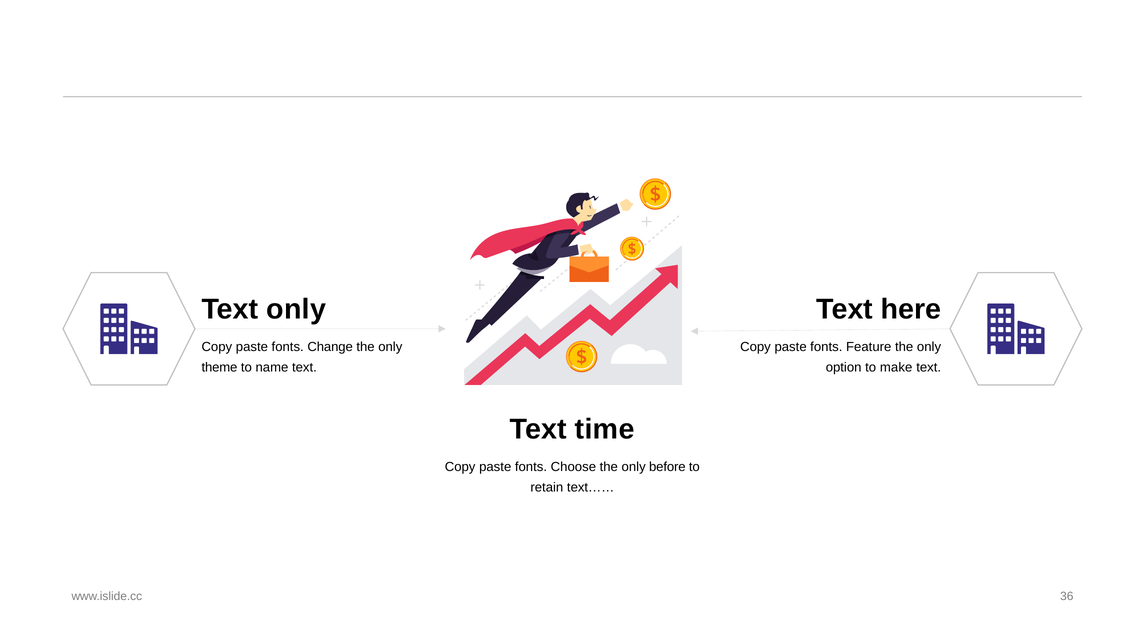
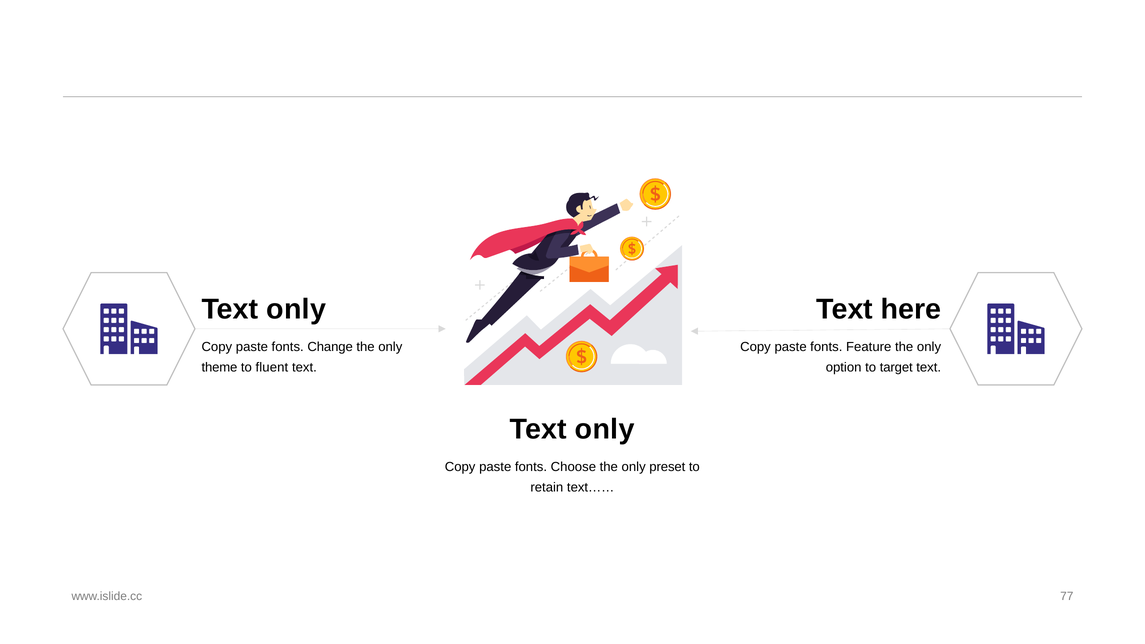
name: name -> fluent
make: make -> target
time at (605, 430): time -> only
before: before -> preset
36: 36 -> 77
